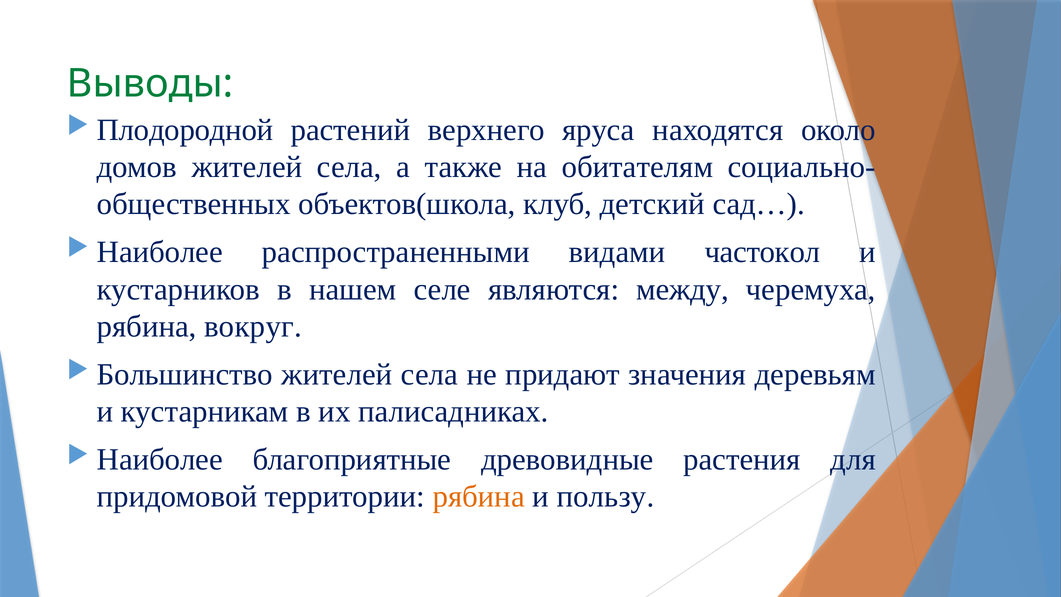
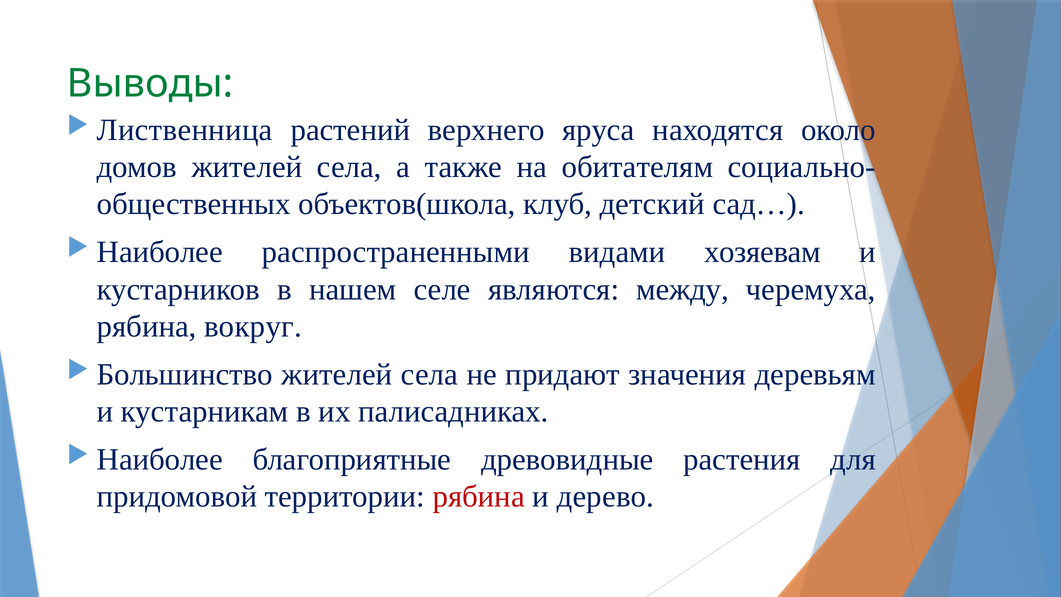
Плодородной: Плодородной -> Лиственница
частокол: частокол -> хозяевам
рябина at (479, 497) colour: orange -> red
пользу: пользу -> дерево
